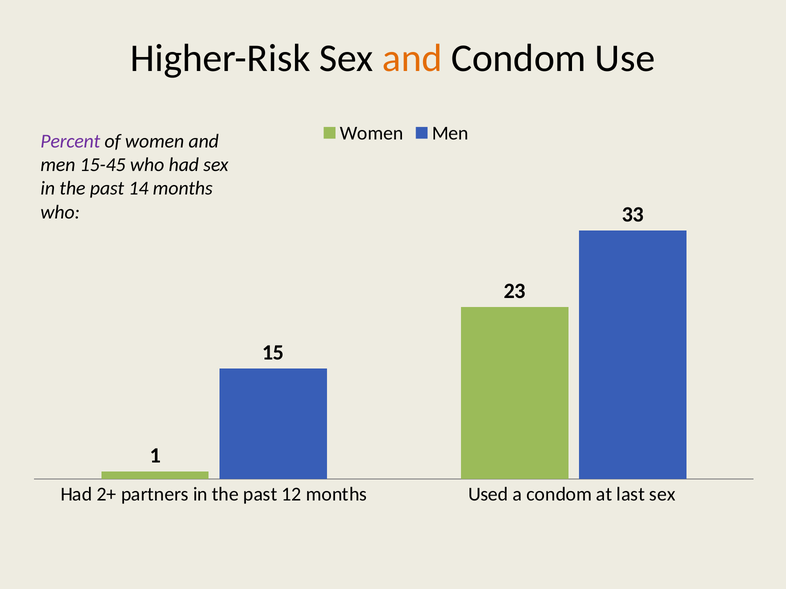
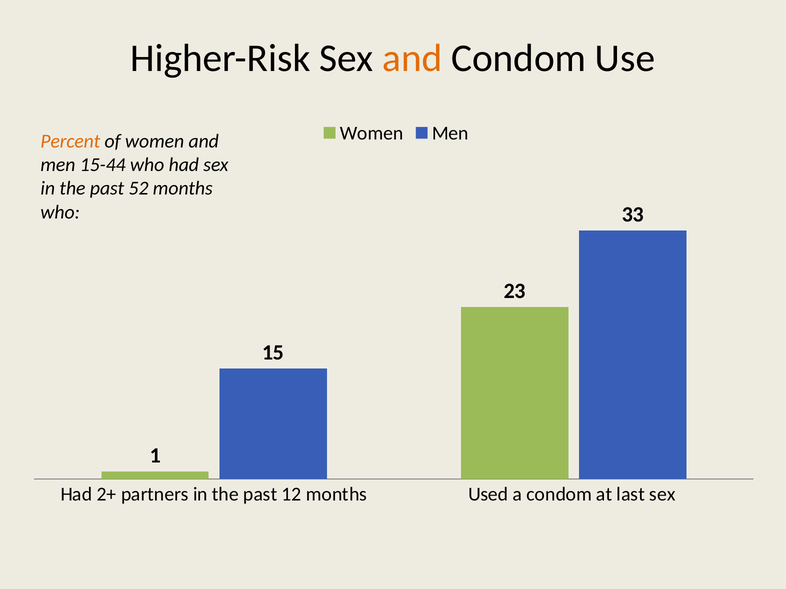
Percent colour: purple -> orange
15-45: 15-45 -> 15-44
14: 14 -> 52
